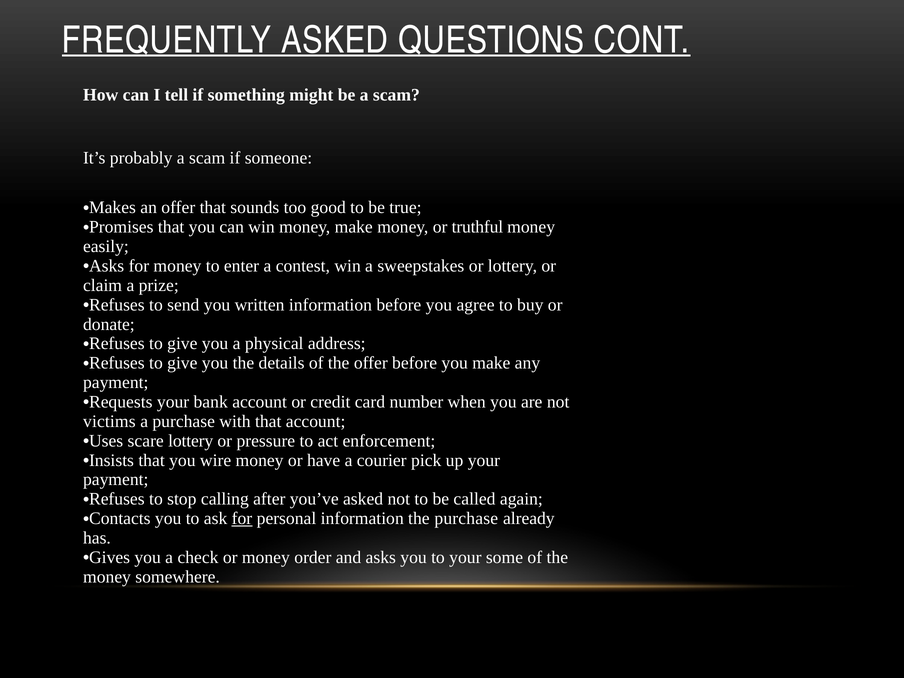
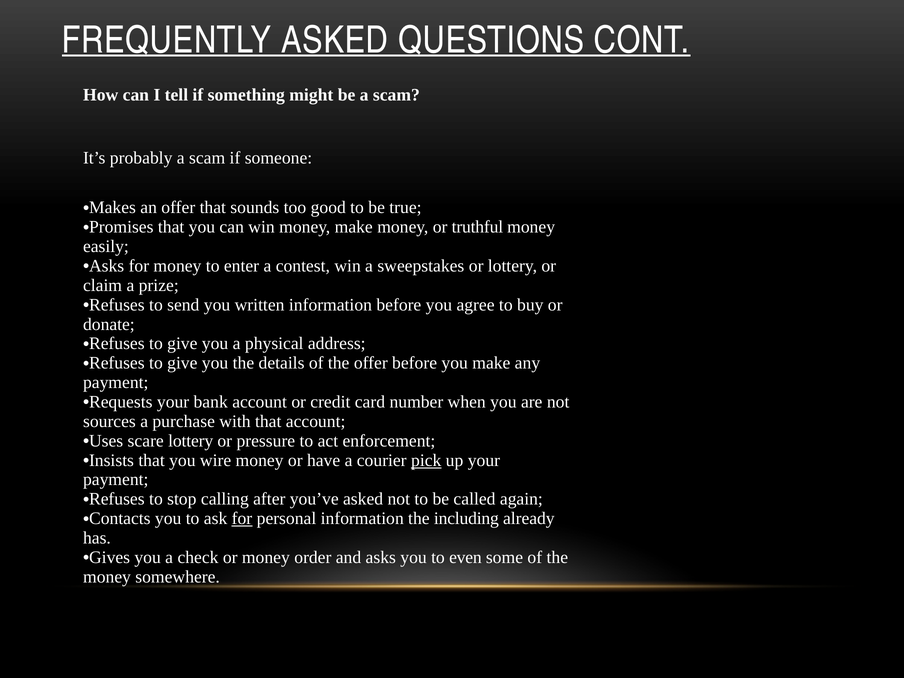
victims: victims -> sources
pick underline: none -> present
the purchase: purchase -> including
to your: your -> even
